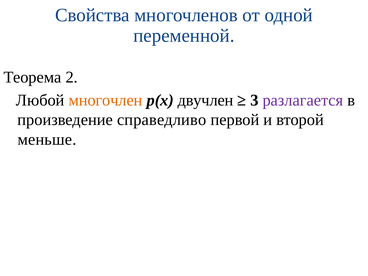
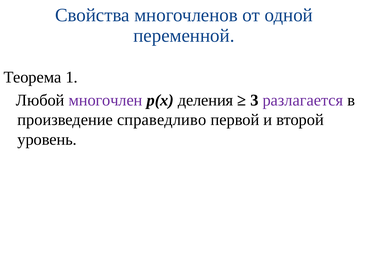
2: 2 -> 1
многочлен colour: orange -> purple
двучлен: двучлен -> деления
меньше: меньше -> уровень
